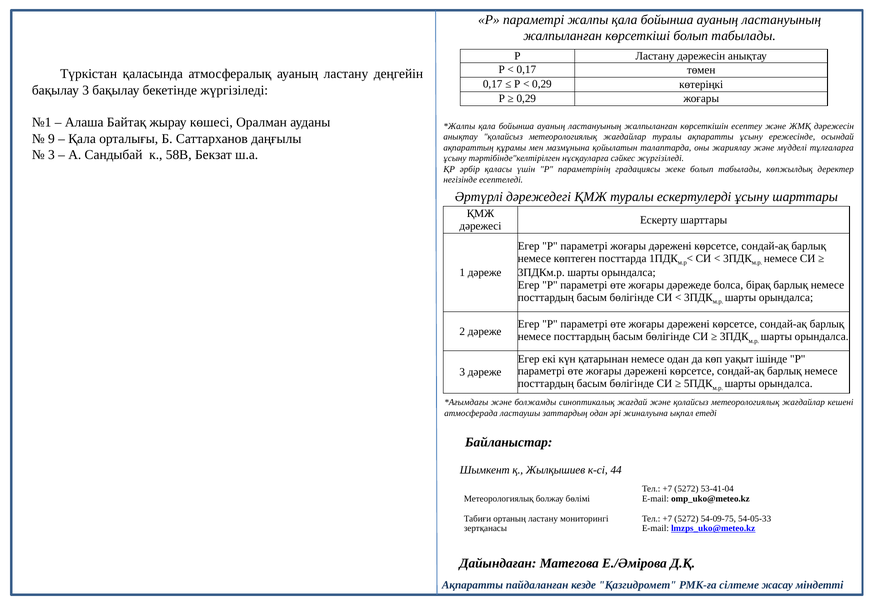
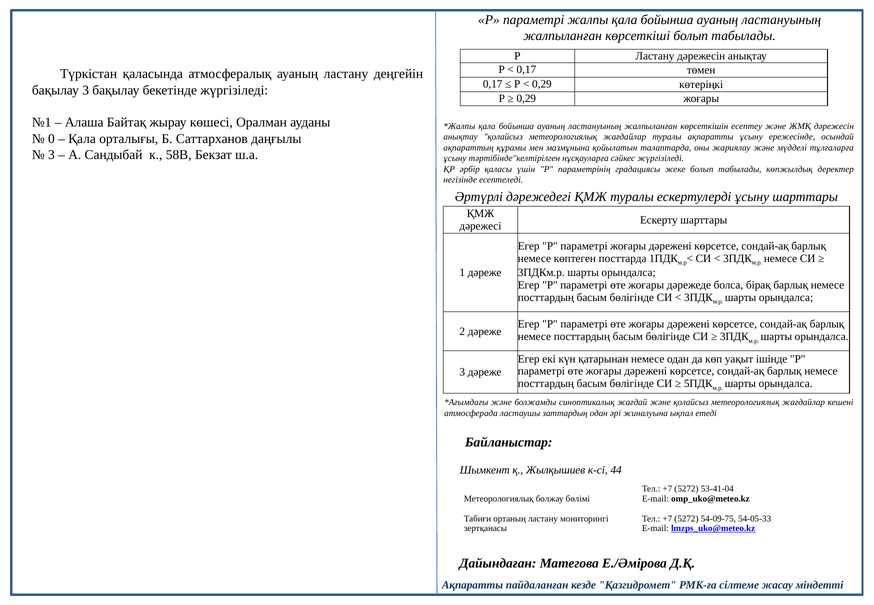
9: 9 -> 0
